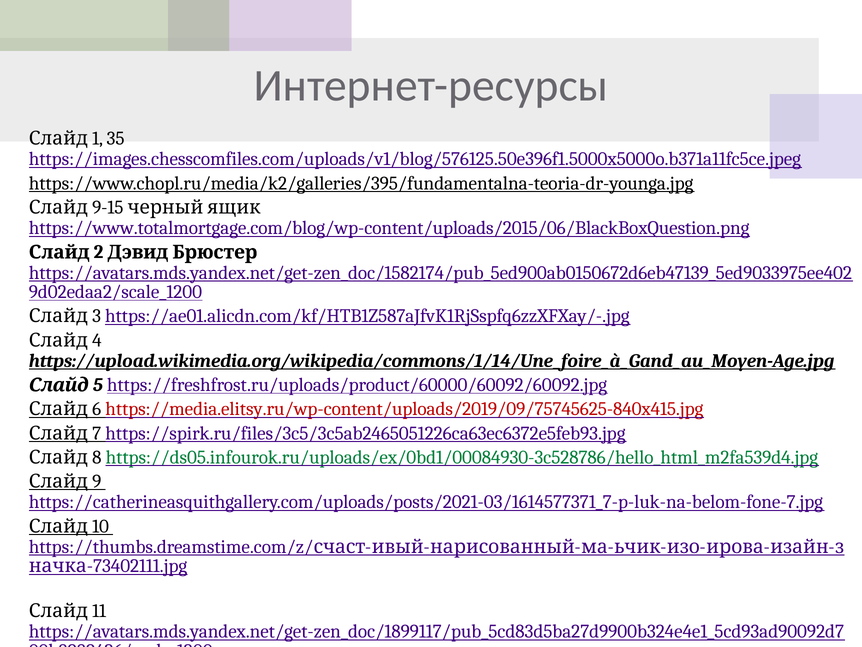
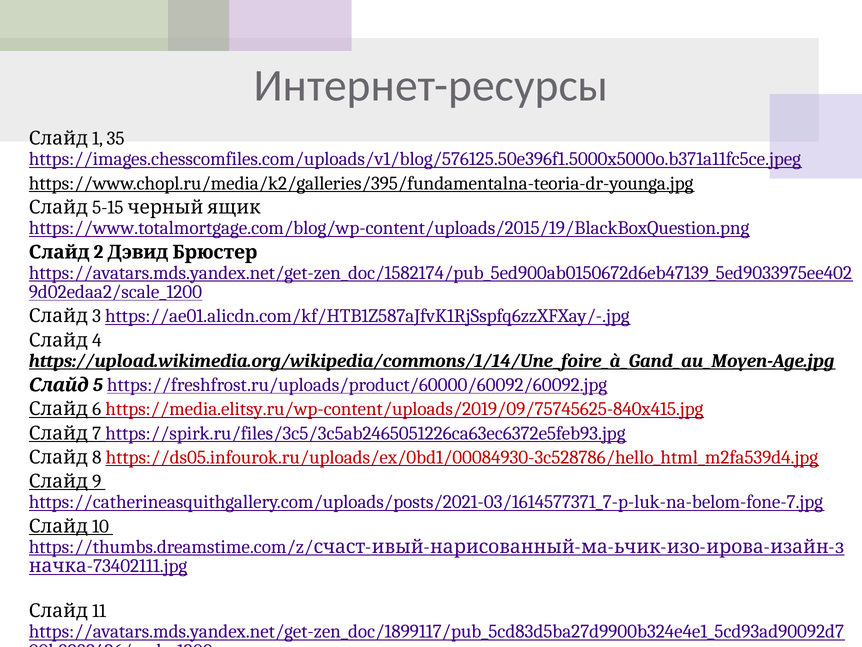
9-15: 9-15 -> 5-15
https://www.totalmortgage.com/blog/wp-content/uploads/2015/06/BlackBoxQuestion.png: https://www.totalmortgage.com/blog/wp-content/uploads/2015/06/BlackBoxQuestion.png -> https://www.totalmortgage.com/blog/wp-content/uploads/2015/19/BlackBoxQuestion.png
https://ds05.infourok.ru/uploads/ex/0bd1/00084930-3c528786/hello_html_m2fa539d4.jpg colour: green -> red
